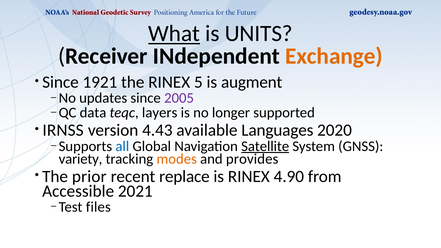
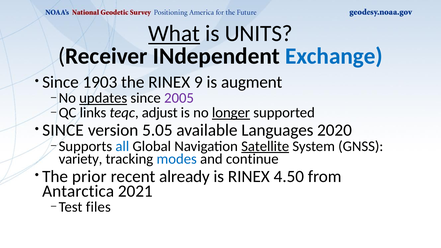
Exchange colour: orange -> blue
1921: 1921 -> 1903
5: 5 -> 9
updates underline: none -> present
data: data -> links
layers: layers -> adjust
longer underline: none -> present
IRNSS at (63, 130): IRNSS -> SINCE
4.43: 4.43 -> 5.05
modes colour: orange -> blue
provides: provides -> continue
replace: replace -> already
4.90: 4.90 -> 4.50
Accessible: Accessible -> Antarctica
